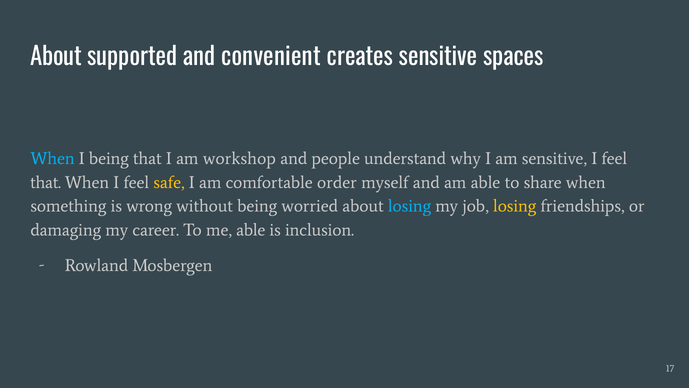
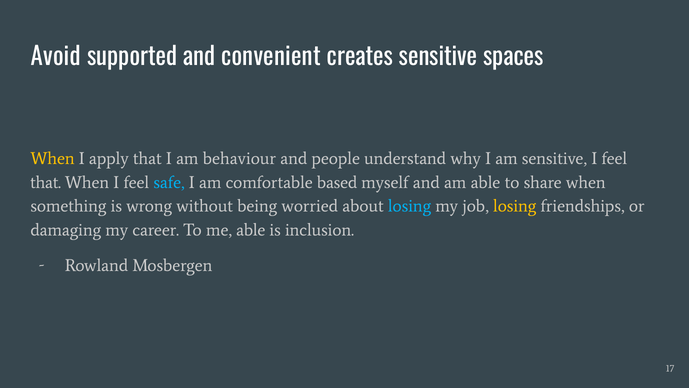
About at (56, 57): About -> Avoid
When at (52, 159) colour: light blue -> yellow
I being: being -> apply
workshop: workshop -> behaviour
safe colour: yellow -> light blue
order: order -> based
